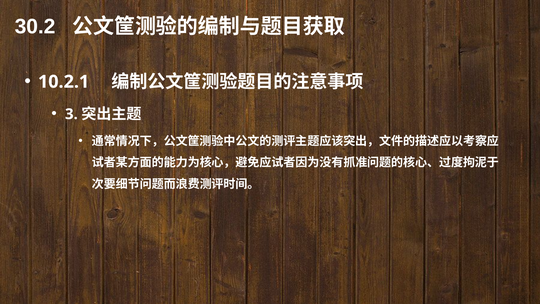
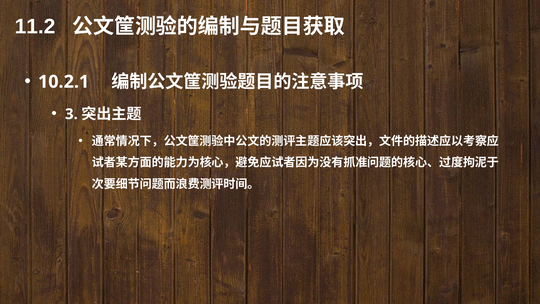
30.2: 30.2 -> 11.2
